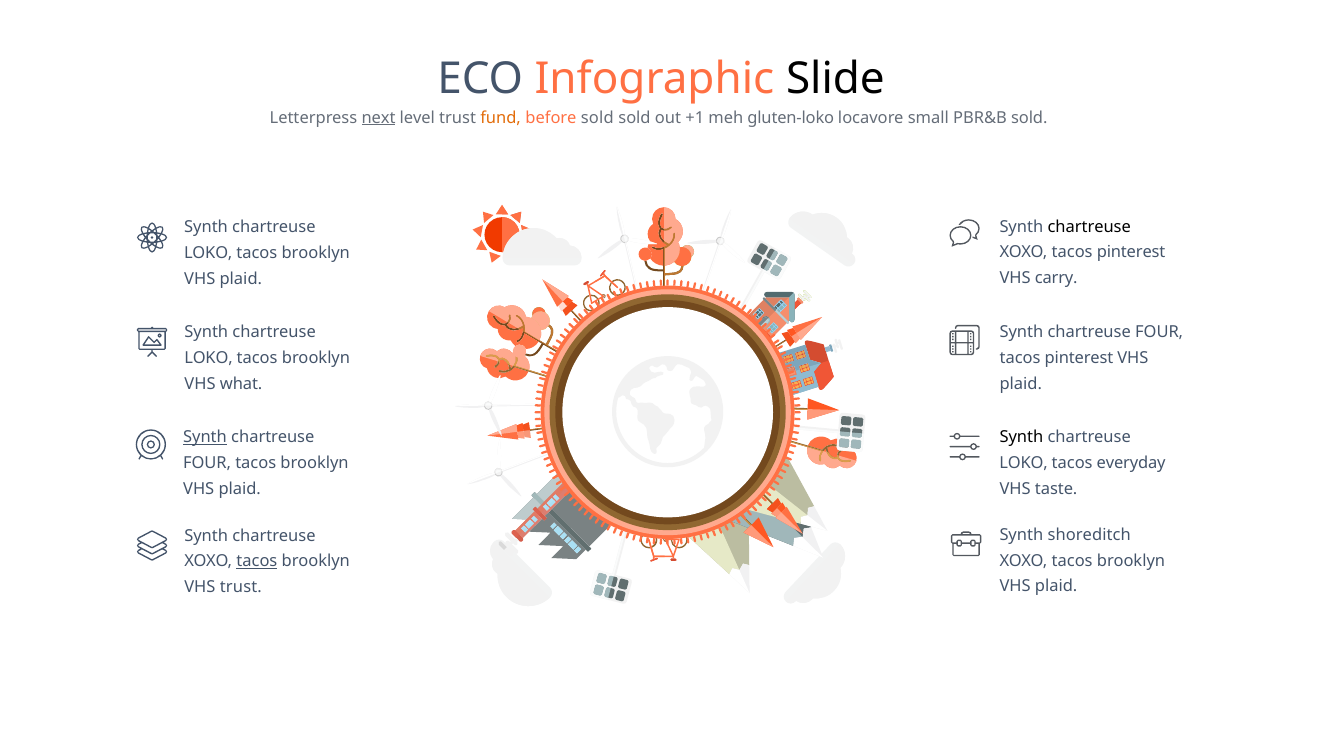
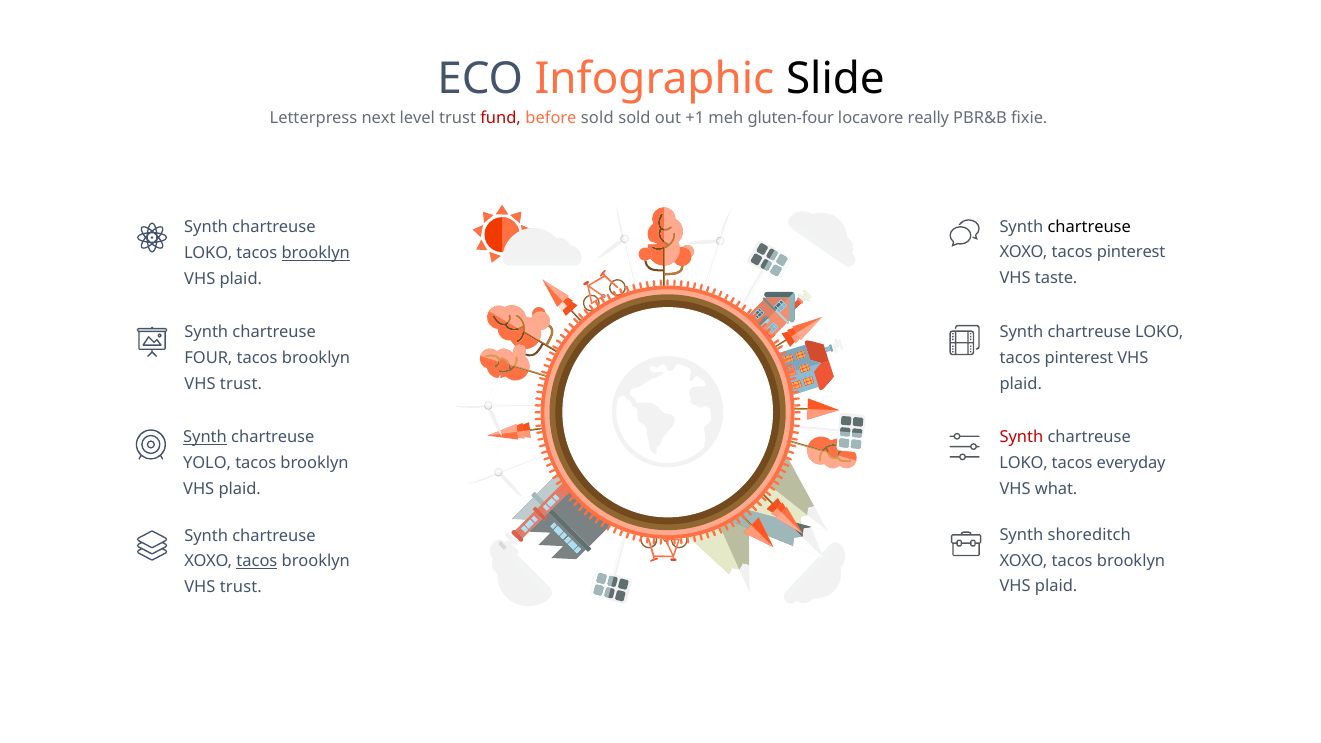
next underline: present -> none
fund colour: orange -> red
gluten-loko: gluten-loko -> gluten-four
small: small -> really
PBR&B sold: sold -> fixie
brooklyn at (316, 253) underline: none -> present
carry: carry -> taste
FOUR at (1159, 332): FOUR -> LOKO
LOKO at (208, 358): LOKO -> FOUR
what at (241, 384): what -> trust
Synth at (1021, 437) colour: black -> red
FOUR at (207, 463): FOUR -> YOLO
taste: taste -> what
